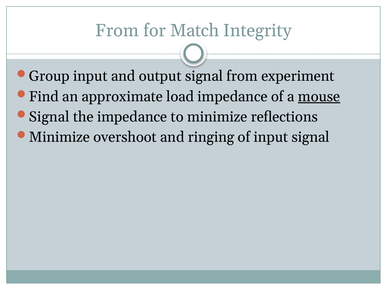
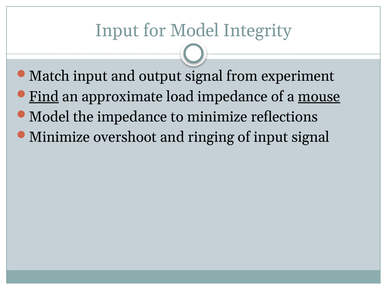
From at (117, 30): From -> Input
for Match: Match -> Model
Group: Group -> Match
Find underline: none -> present
Signal at (49, 117): Signal -> Model
